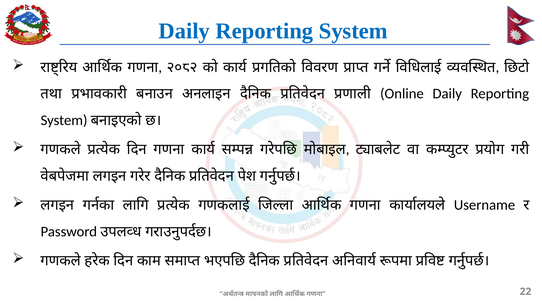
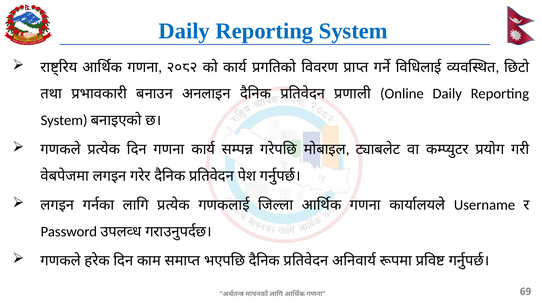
22: 22 -> 69
